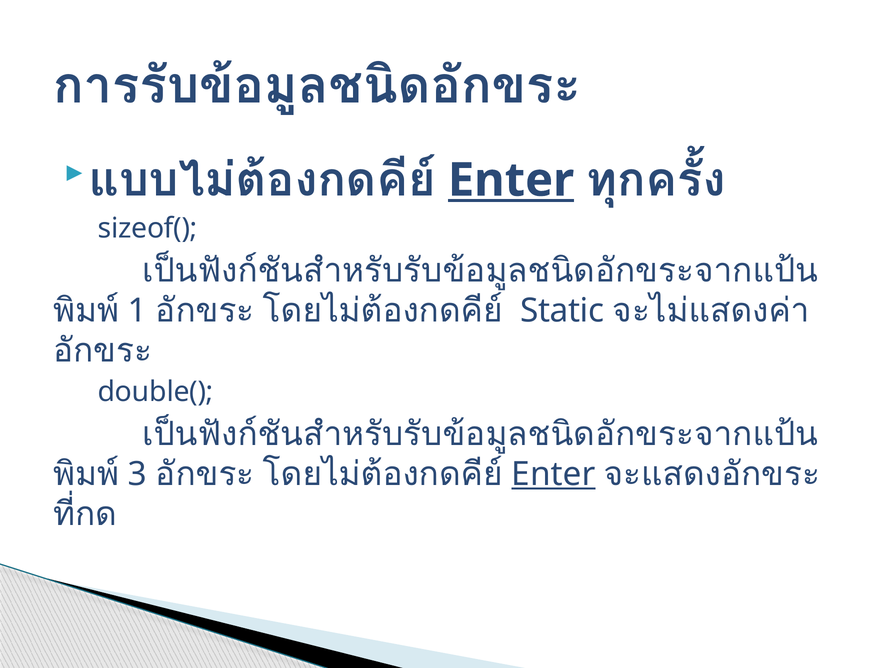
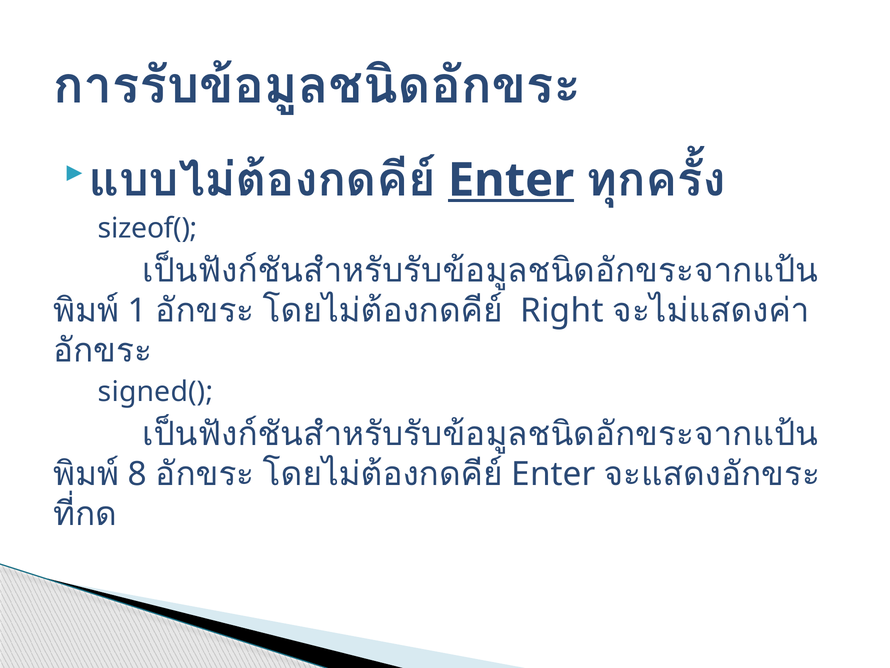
Static: Static -> Right
double(: double( -> signed(
3: 3 -> 8
Enter at (553, 474) underline: present -> none
